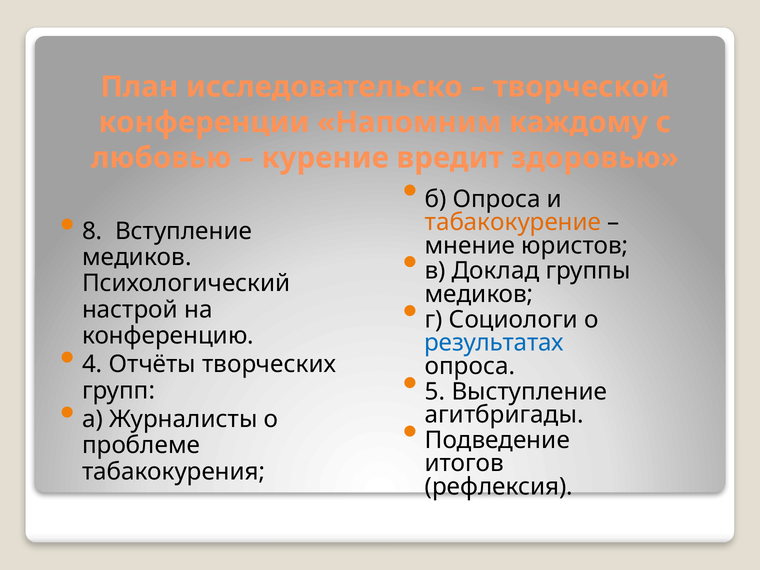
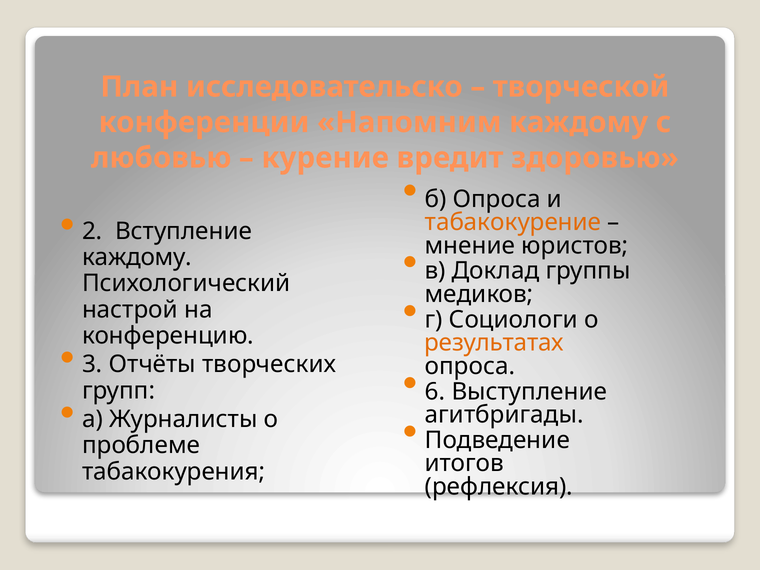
8: 8 -> 2
медиков at (137, 257): медиков -> каждому
результатах colour: blue -> orange
4: 4 -> 3
5: 5 -> 6
